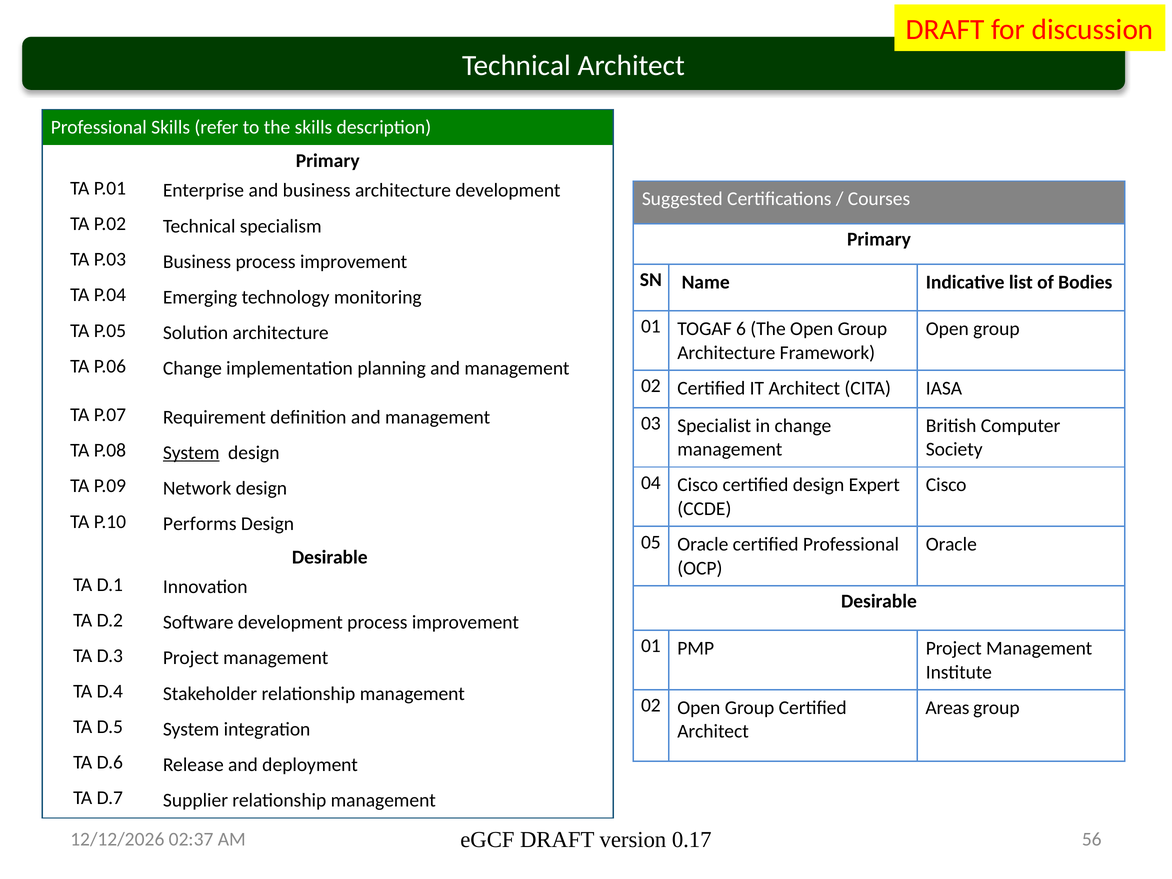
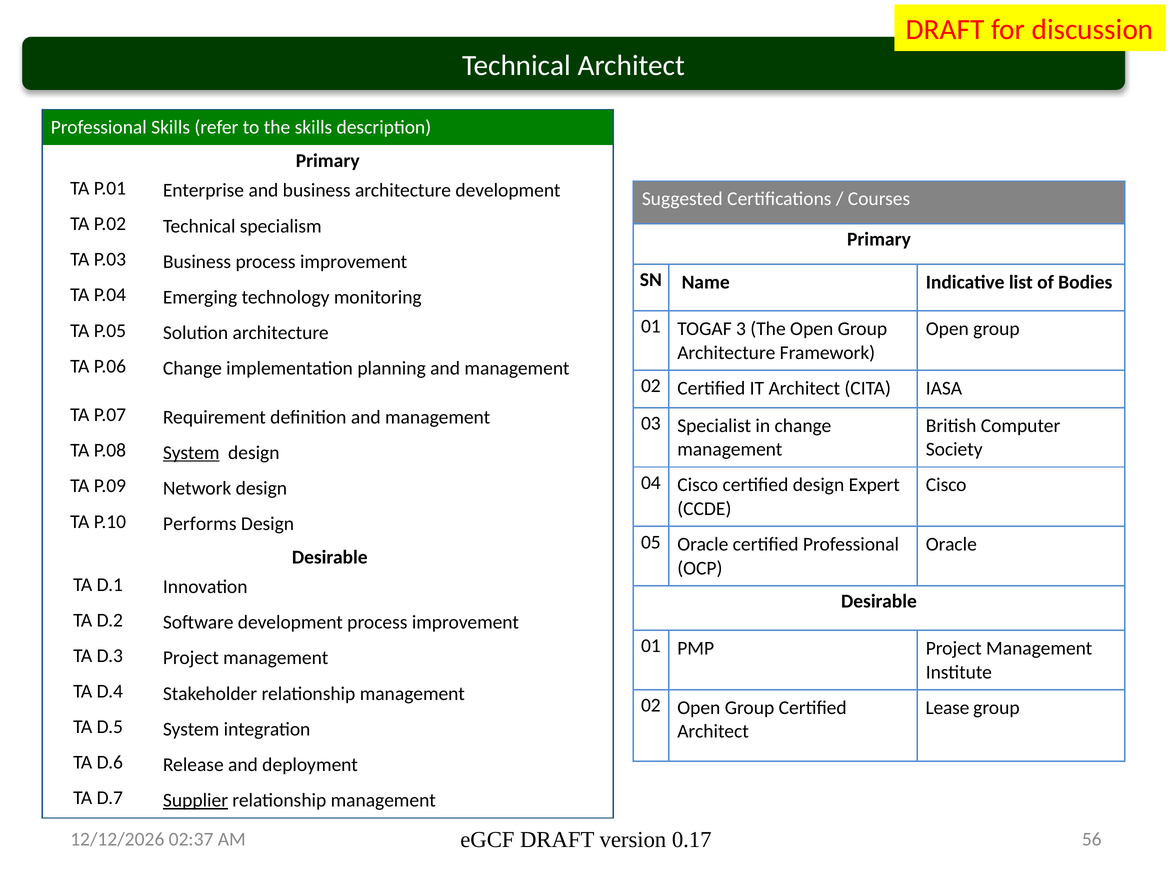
6: 6 -> 3
Areas: Areas -> Lease
Supplier underline: none -> present
